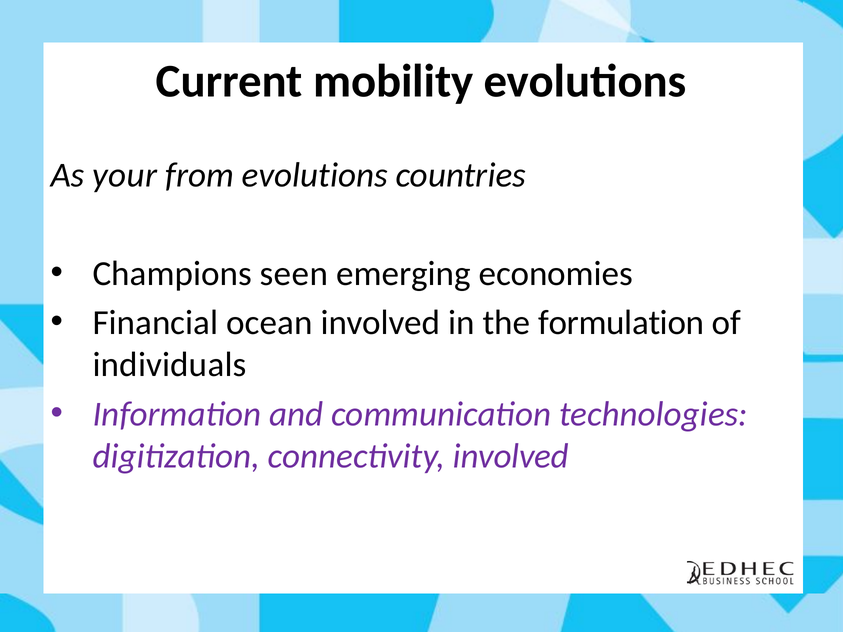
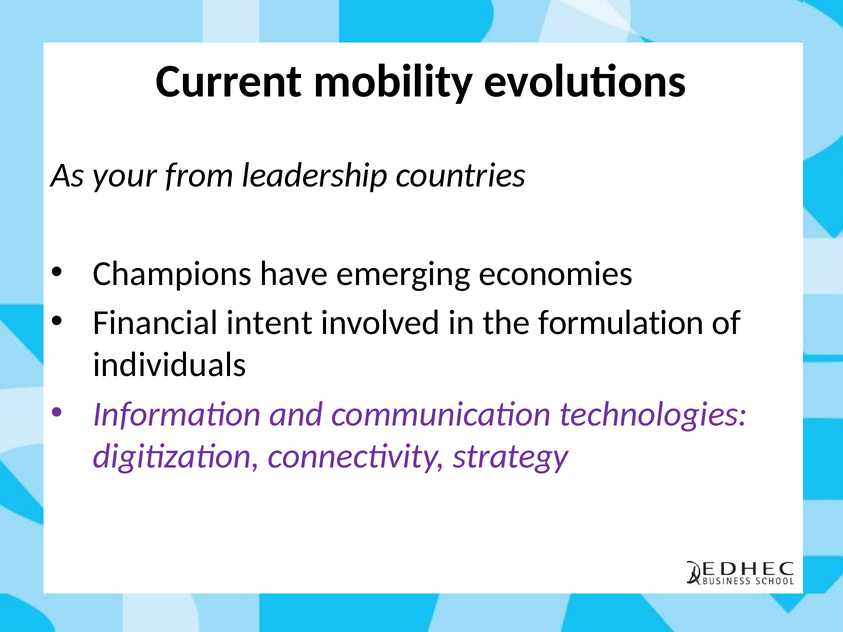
from evolutions: evolutions -> leadership
seen: seen -> have
ocean: ocean -> intent
connectivity involved: involved -> strategy
